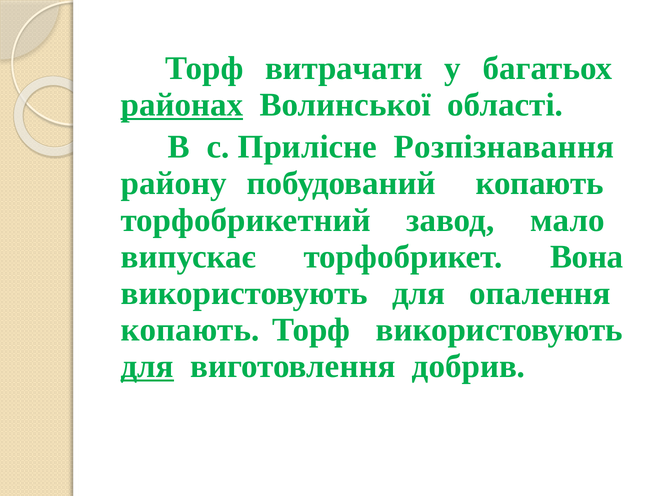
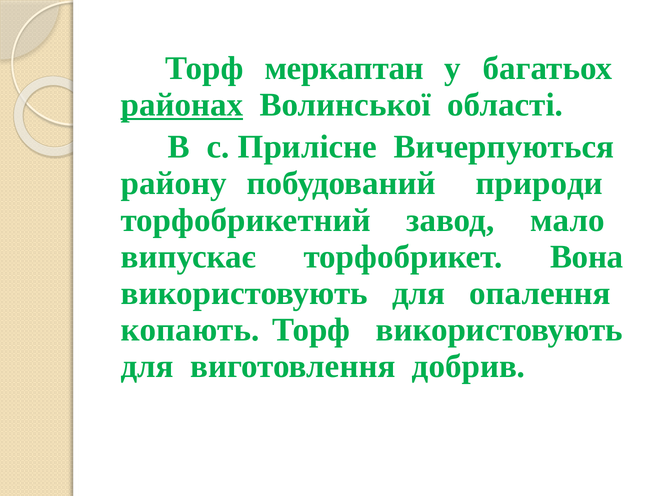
витрачати: витрачати -> меркаптан
Розпізнавання: Розпізнавання -> Вичерпуються
побудований копають: копають -> природи
для at (147, 366) underline: present -> none
